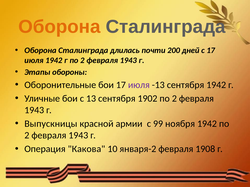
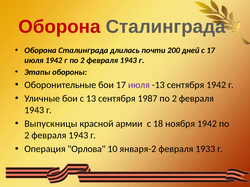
Оборона at (59, 27) colour: orange -> red
1902: 1902 -> 1987
99: 99 -> 18
Какова: Какова -> Орлова
1908: 1908 -> 1933
